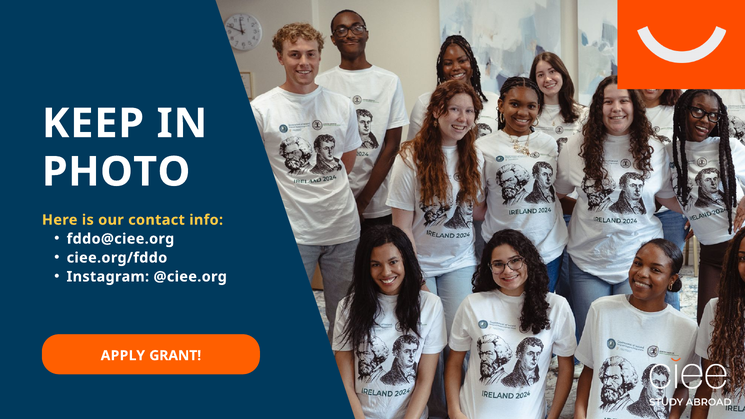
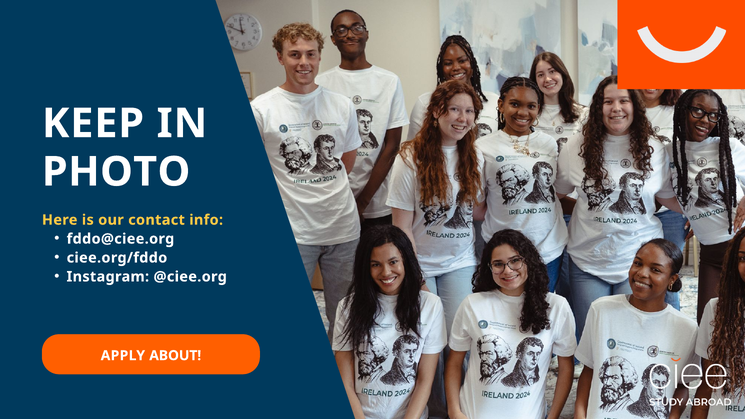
GRANT: GRANT -> ABOUT
